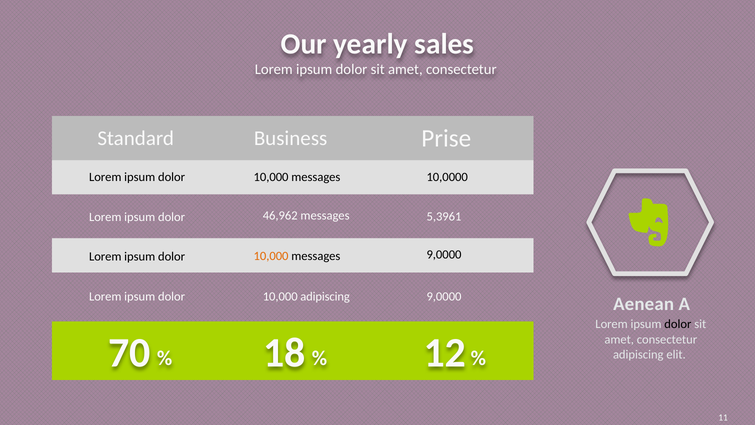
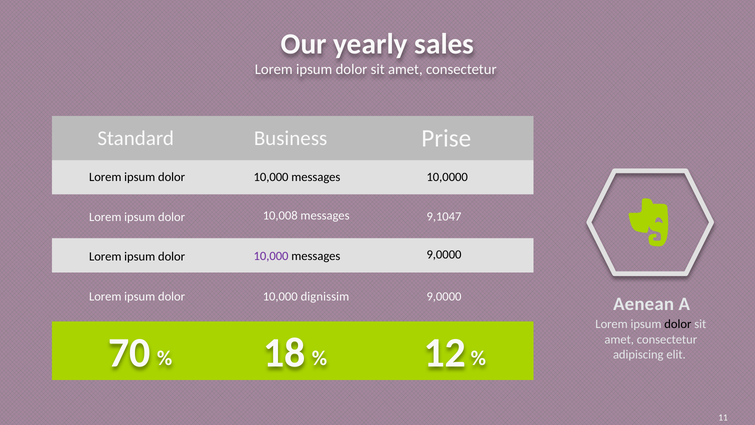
46,962: 46,962 -> 10,008
5,3961: 5,3961 -> 9,1047
10,000 at (271, 256) colour: orange -> purple
10,000 adipiscing: adipiscing -> dignissim
